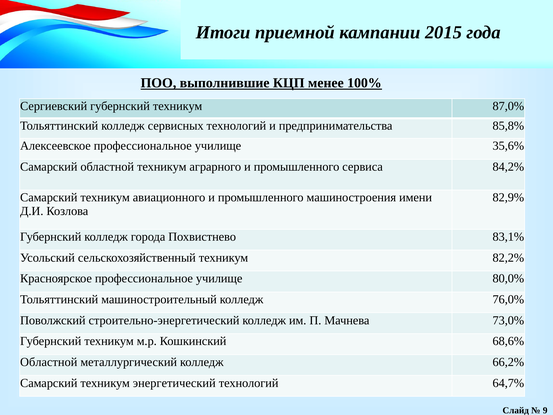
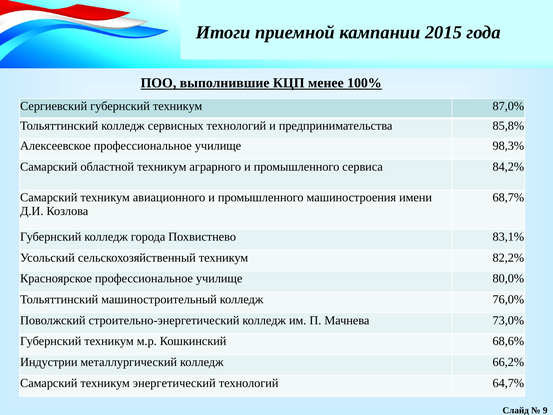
35,6%: 35,6% -> 98,3%
82,9%: 82,9% -> 68,7%
Областной at (49, 362): Областной -> Индустрии
